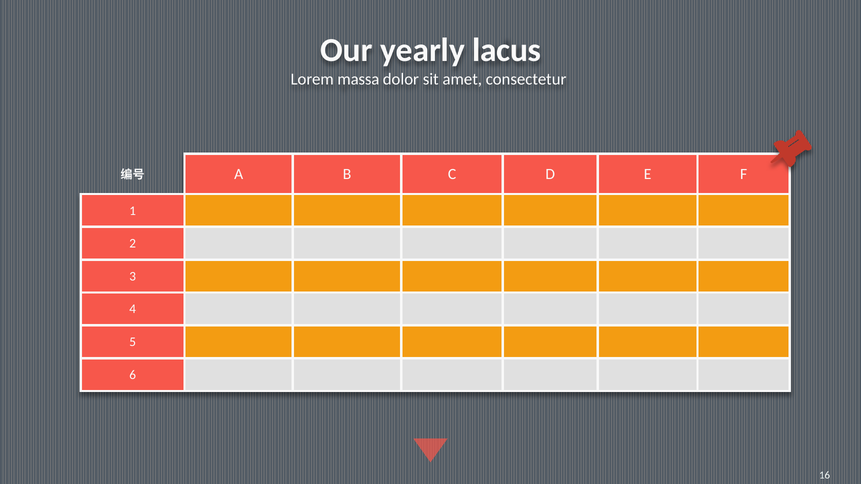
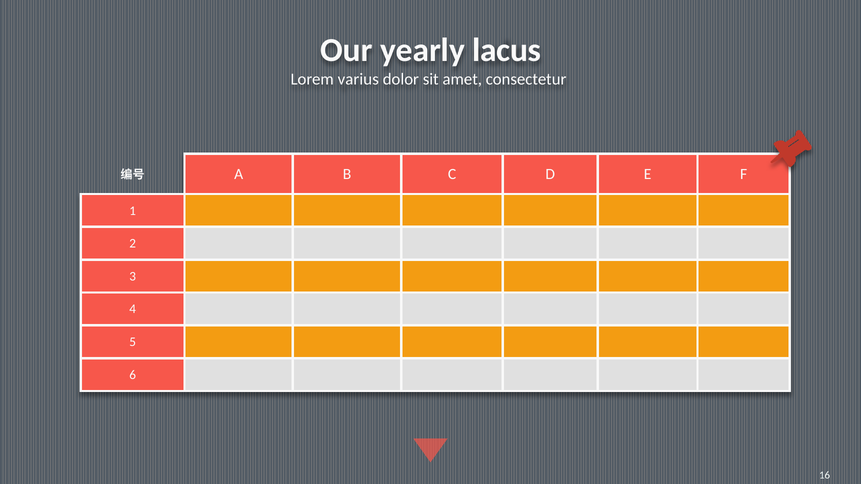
massa: massa -> varius
